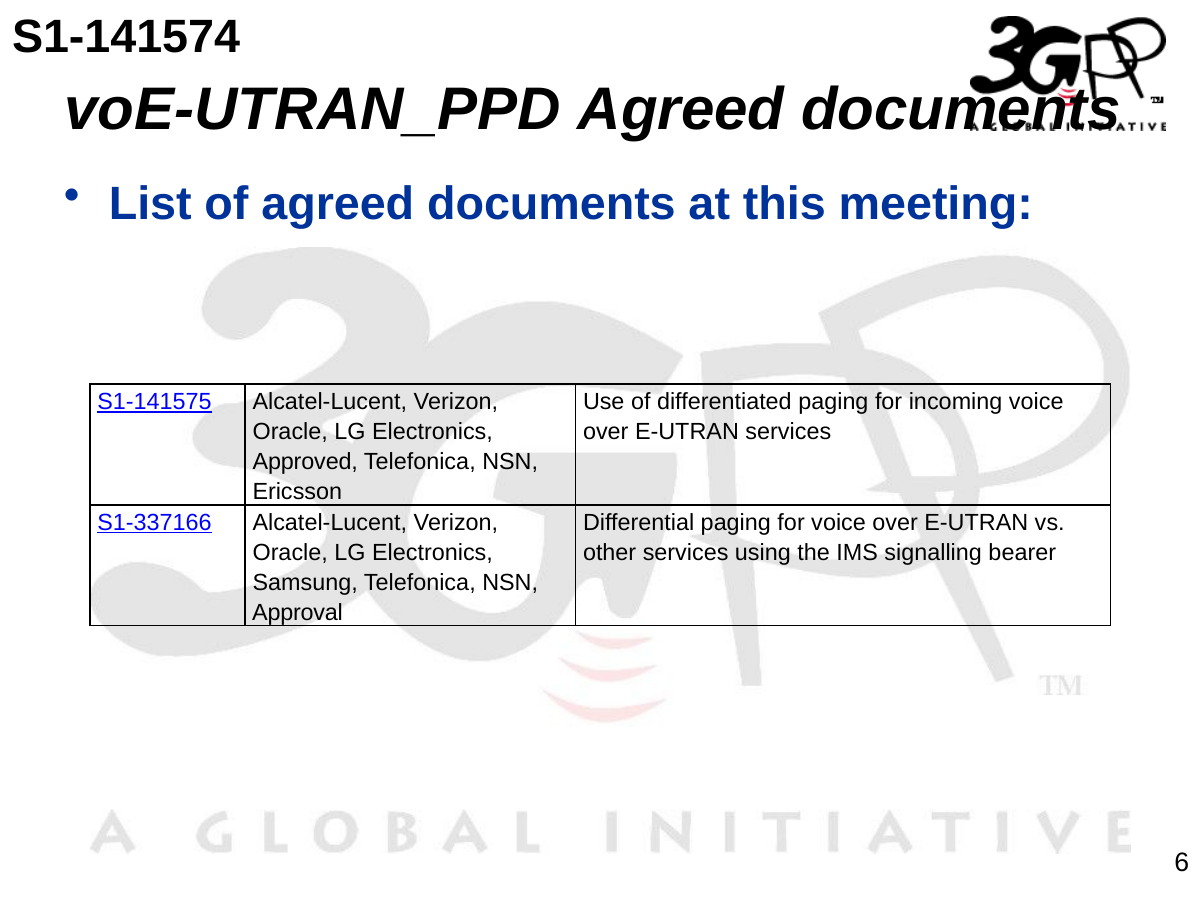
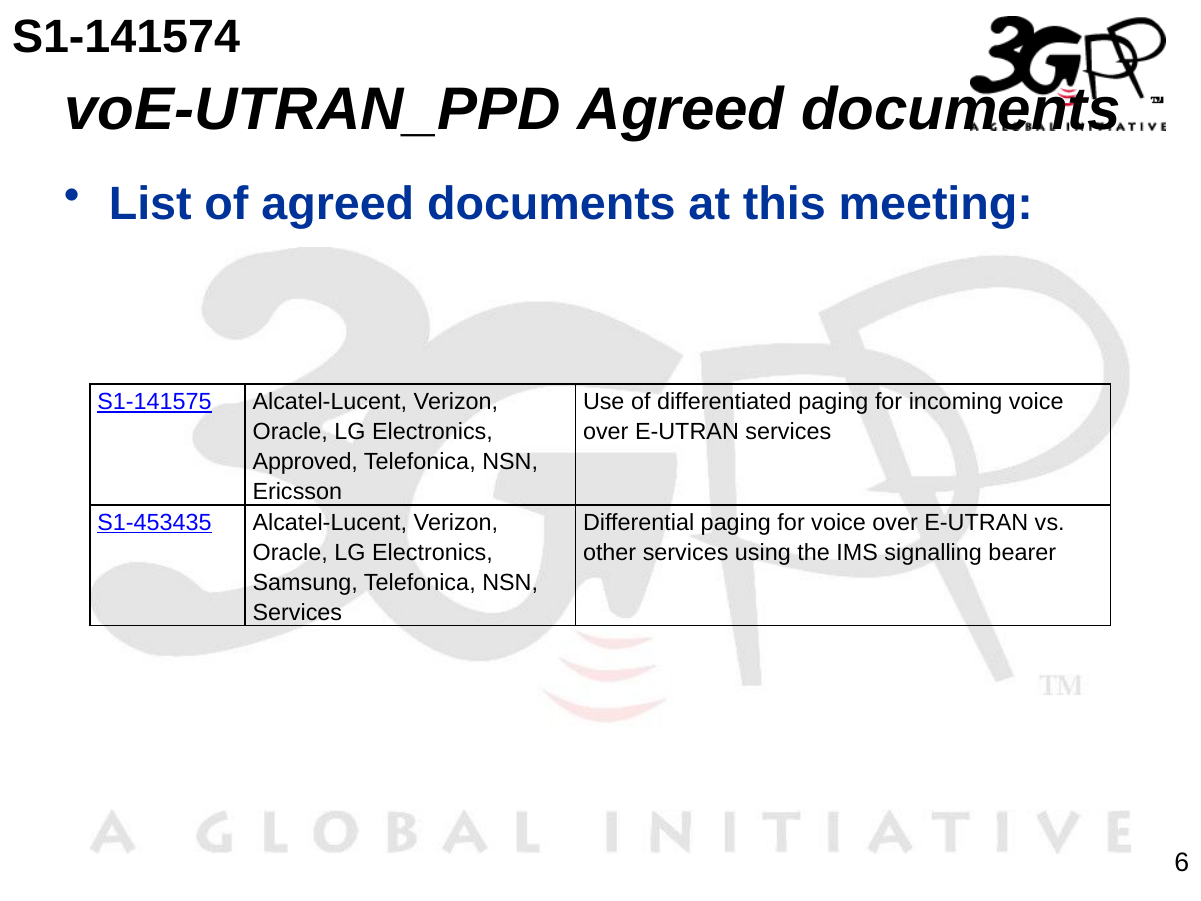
S1-337166: S1-337166 -> S1-453435
Approval at (297, 613): Approval -> Services
